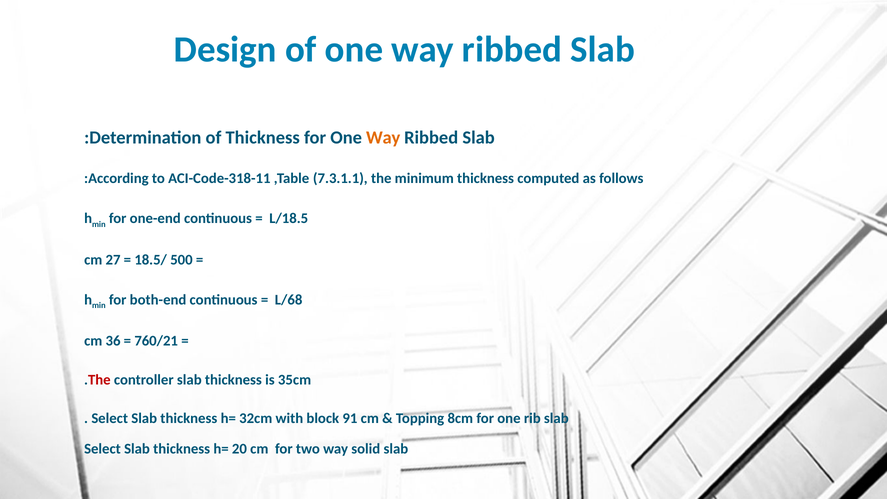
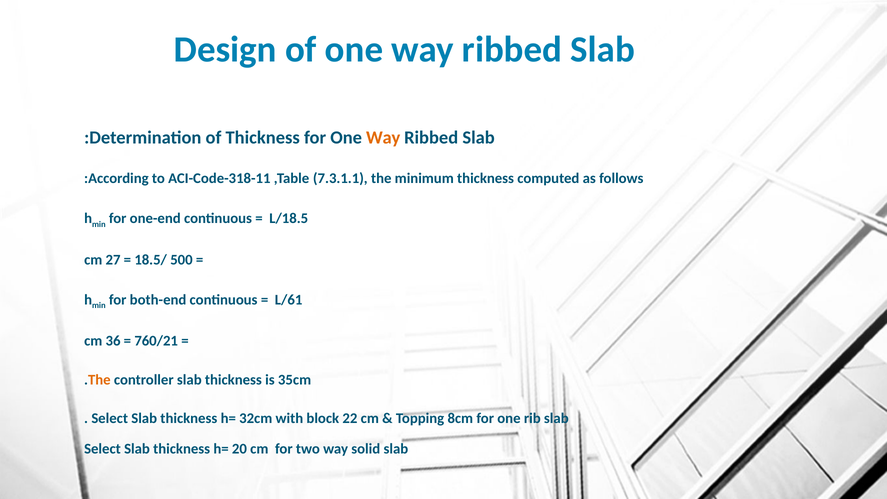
L/68: L/68 -> L/61
The at (99, 380) colour: red -> orange
91: 91 -> 22
